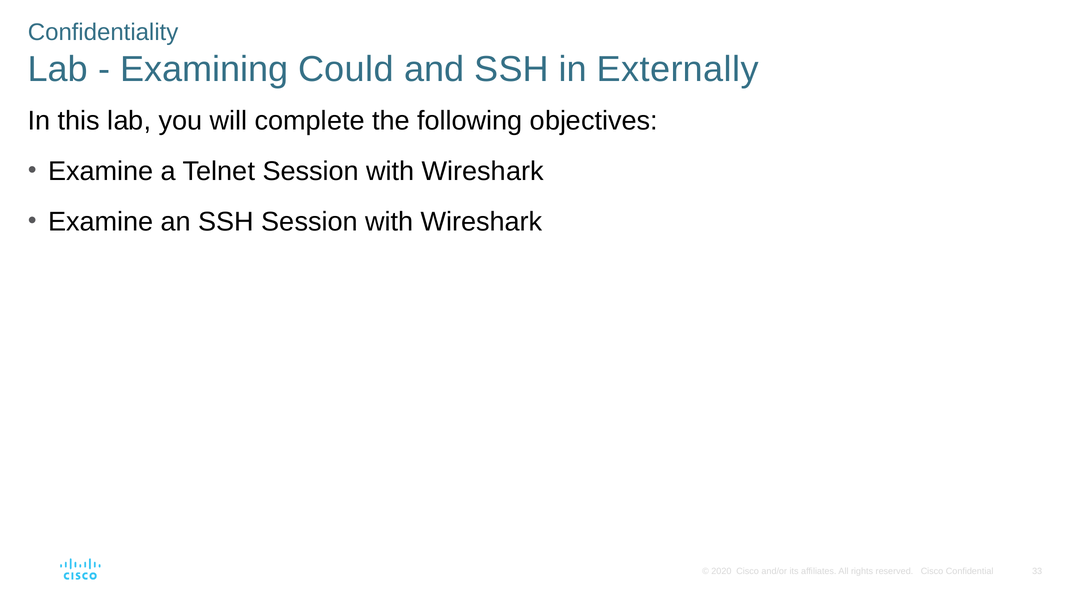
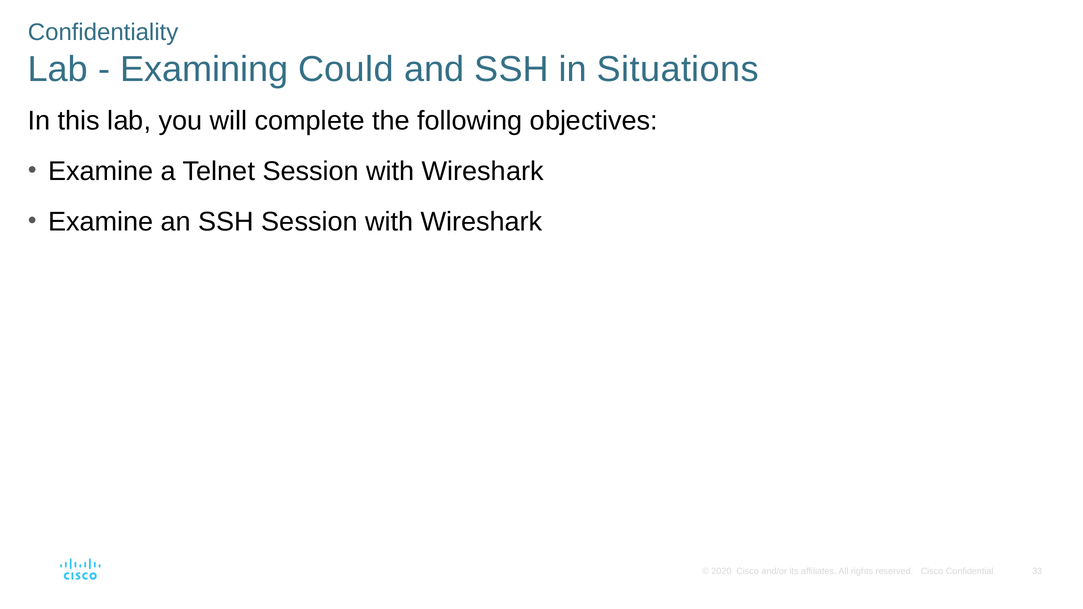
Externally: Externally -> Situations
